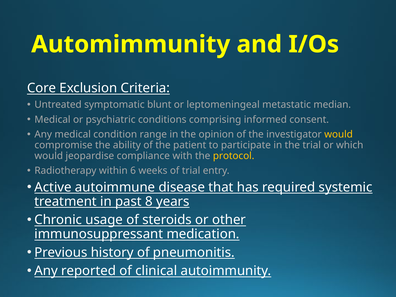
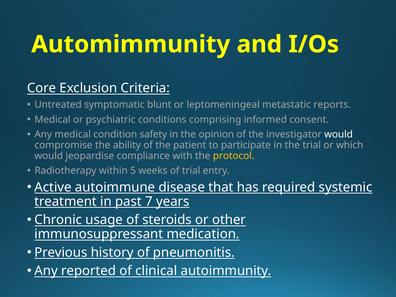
median: median -> reports
range: range -> safety
would at (339, 134) colour: yellow -> white
6: 6 -> 5
8: 8 -> 7
